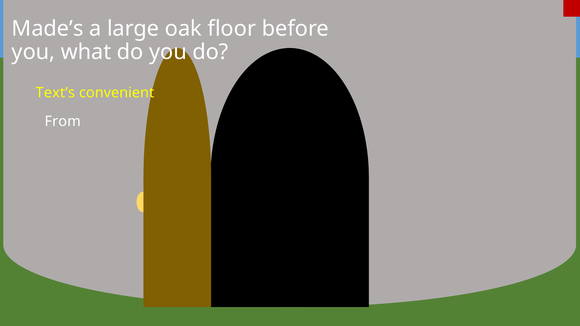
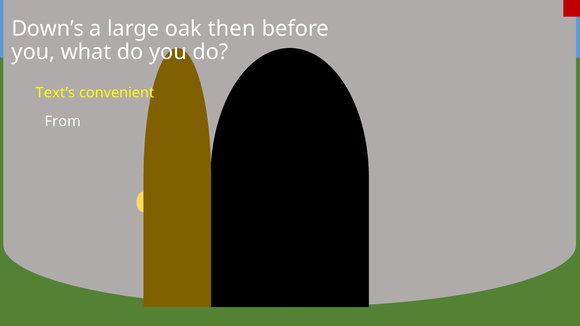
Made’s: Made’s -> Down’s
floor: floor -> then
